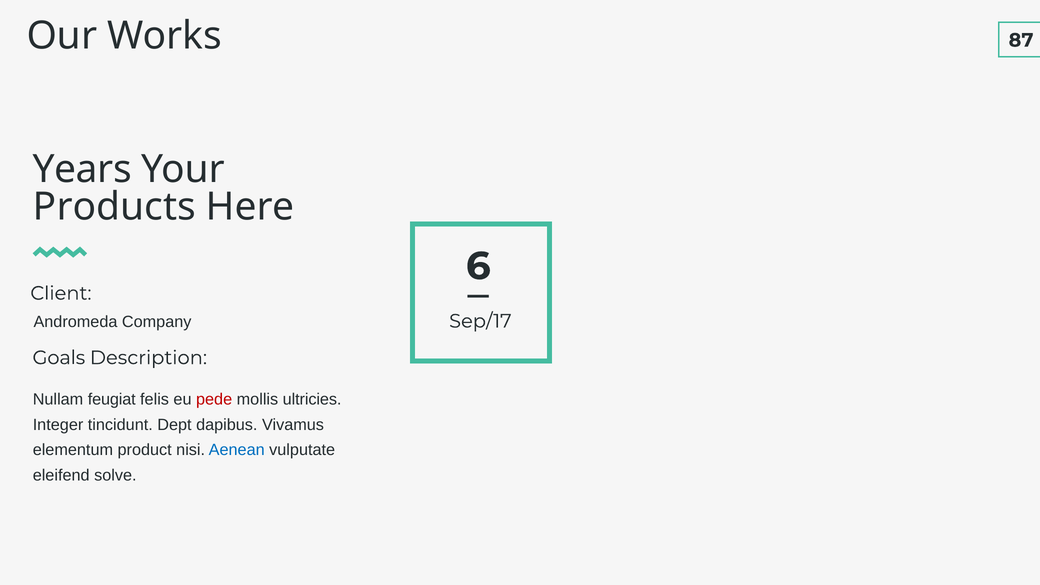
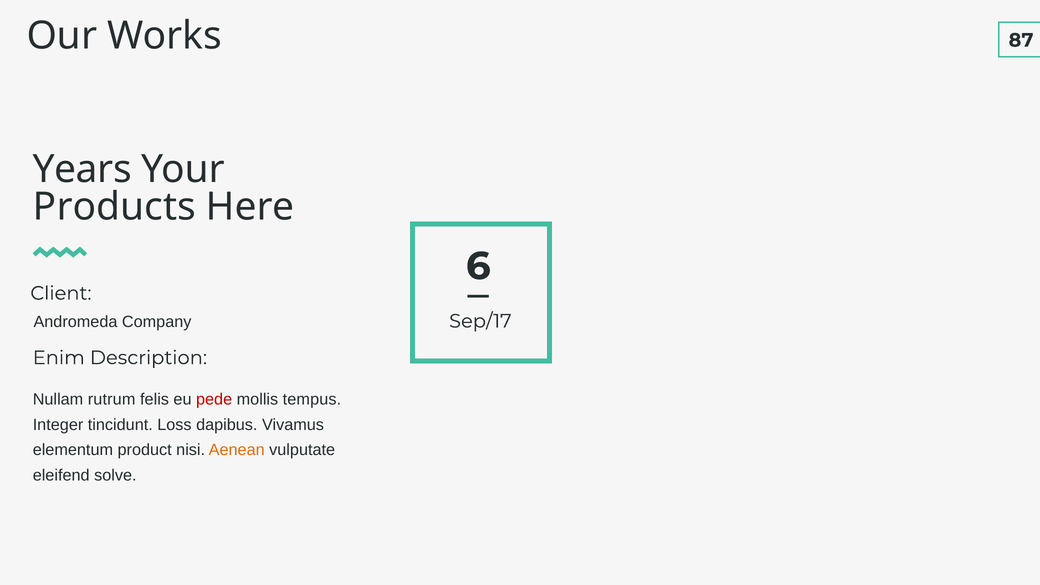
Goals: Goals -> Enim
feugiat: feugiat -> rutrum
ultricies: ultricies -> tempus
Dept: Dept -> Loss
Aenean colour: blue -> orange
